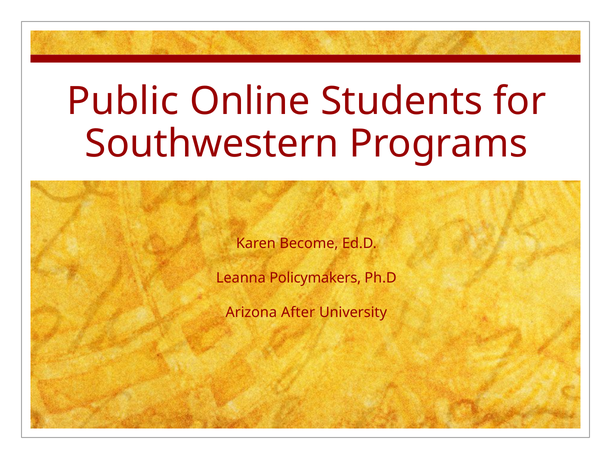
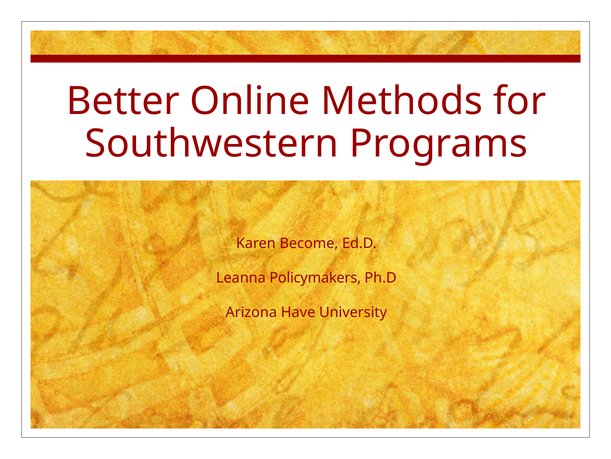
Public: Public -> Better
Students: Students -> Methods
After: After -> Have
